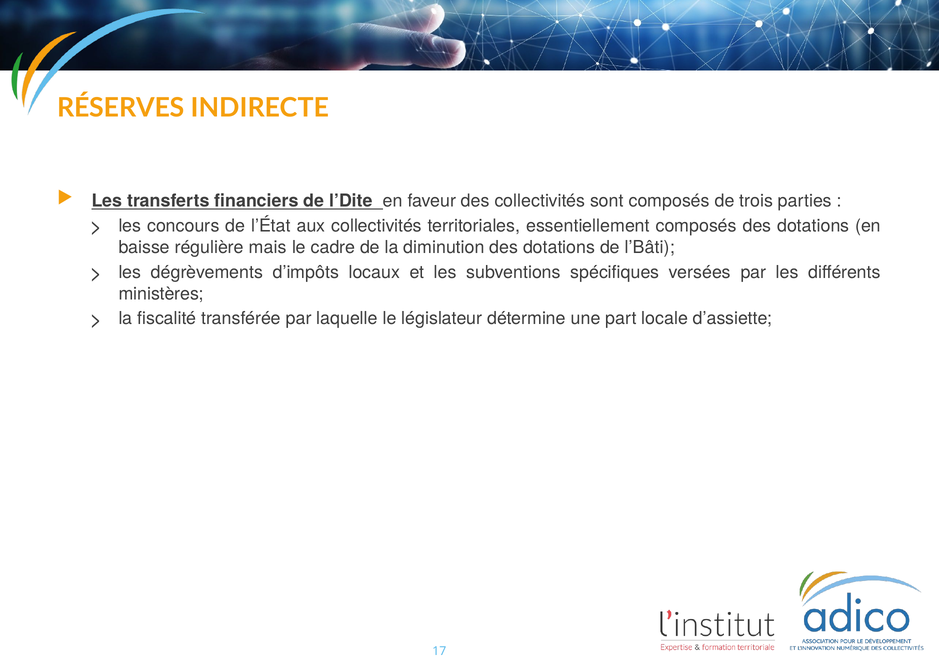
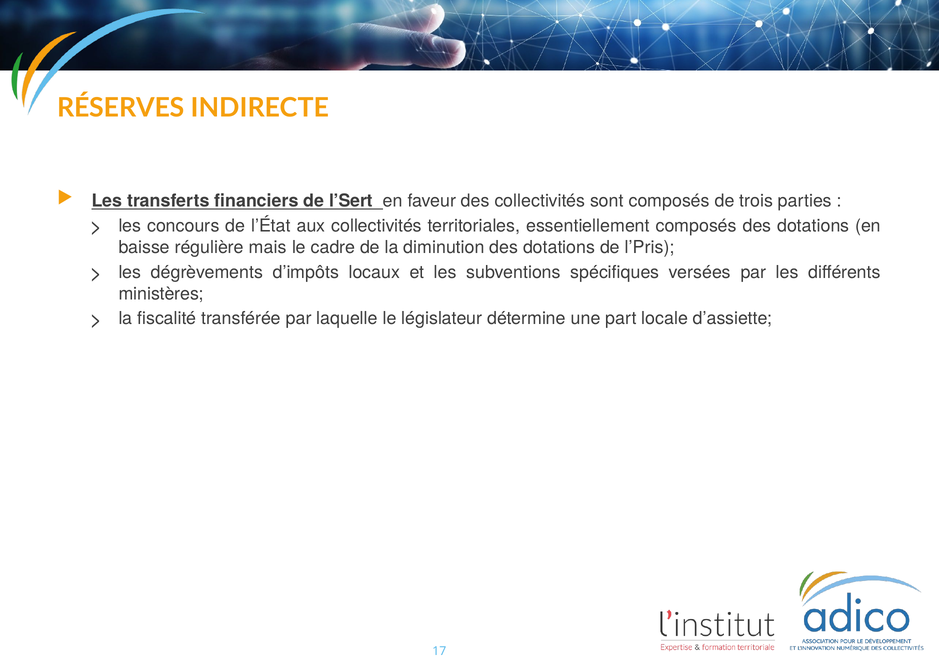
l’Dite: l’Dite -> l’Sert
l’Bâti: l’Bâti -> l’Pris
